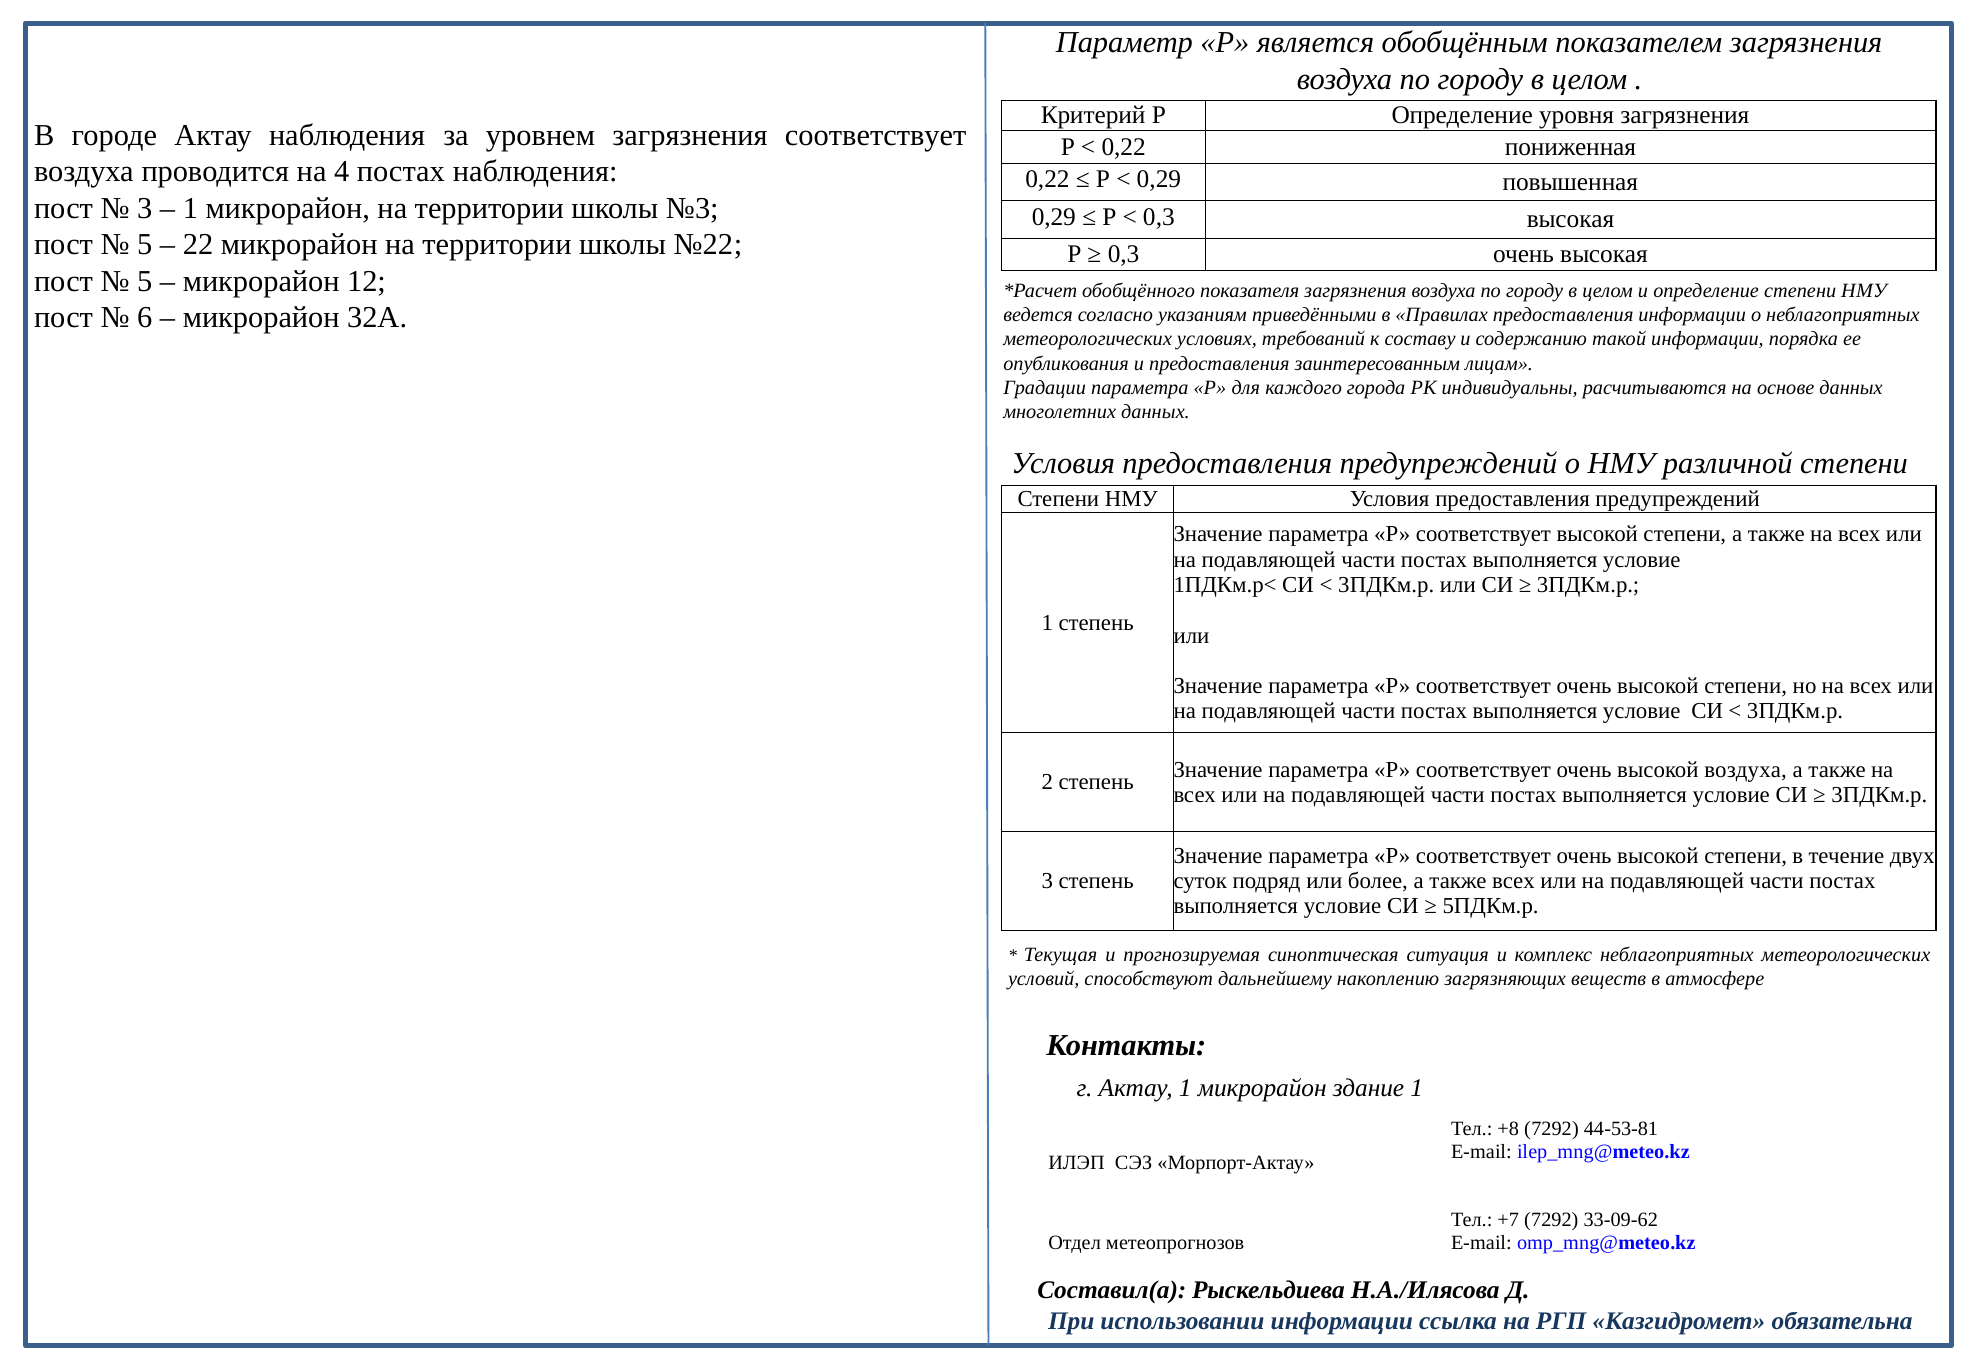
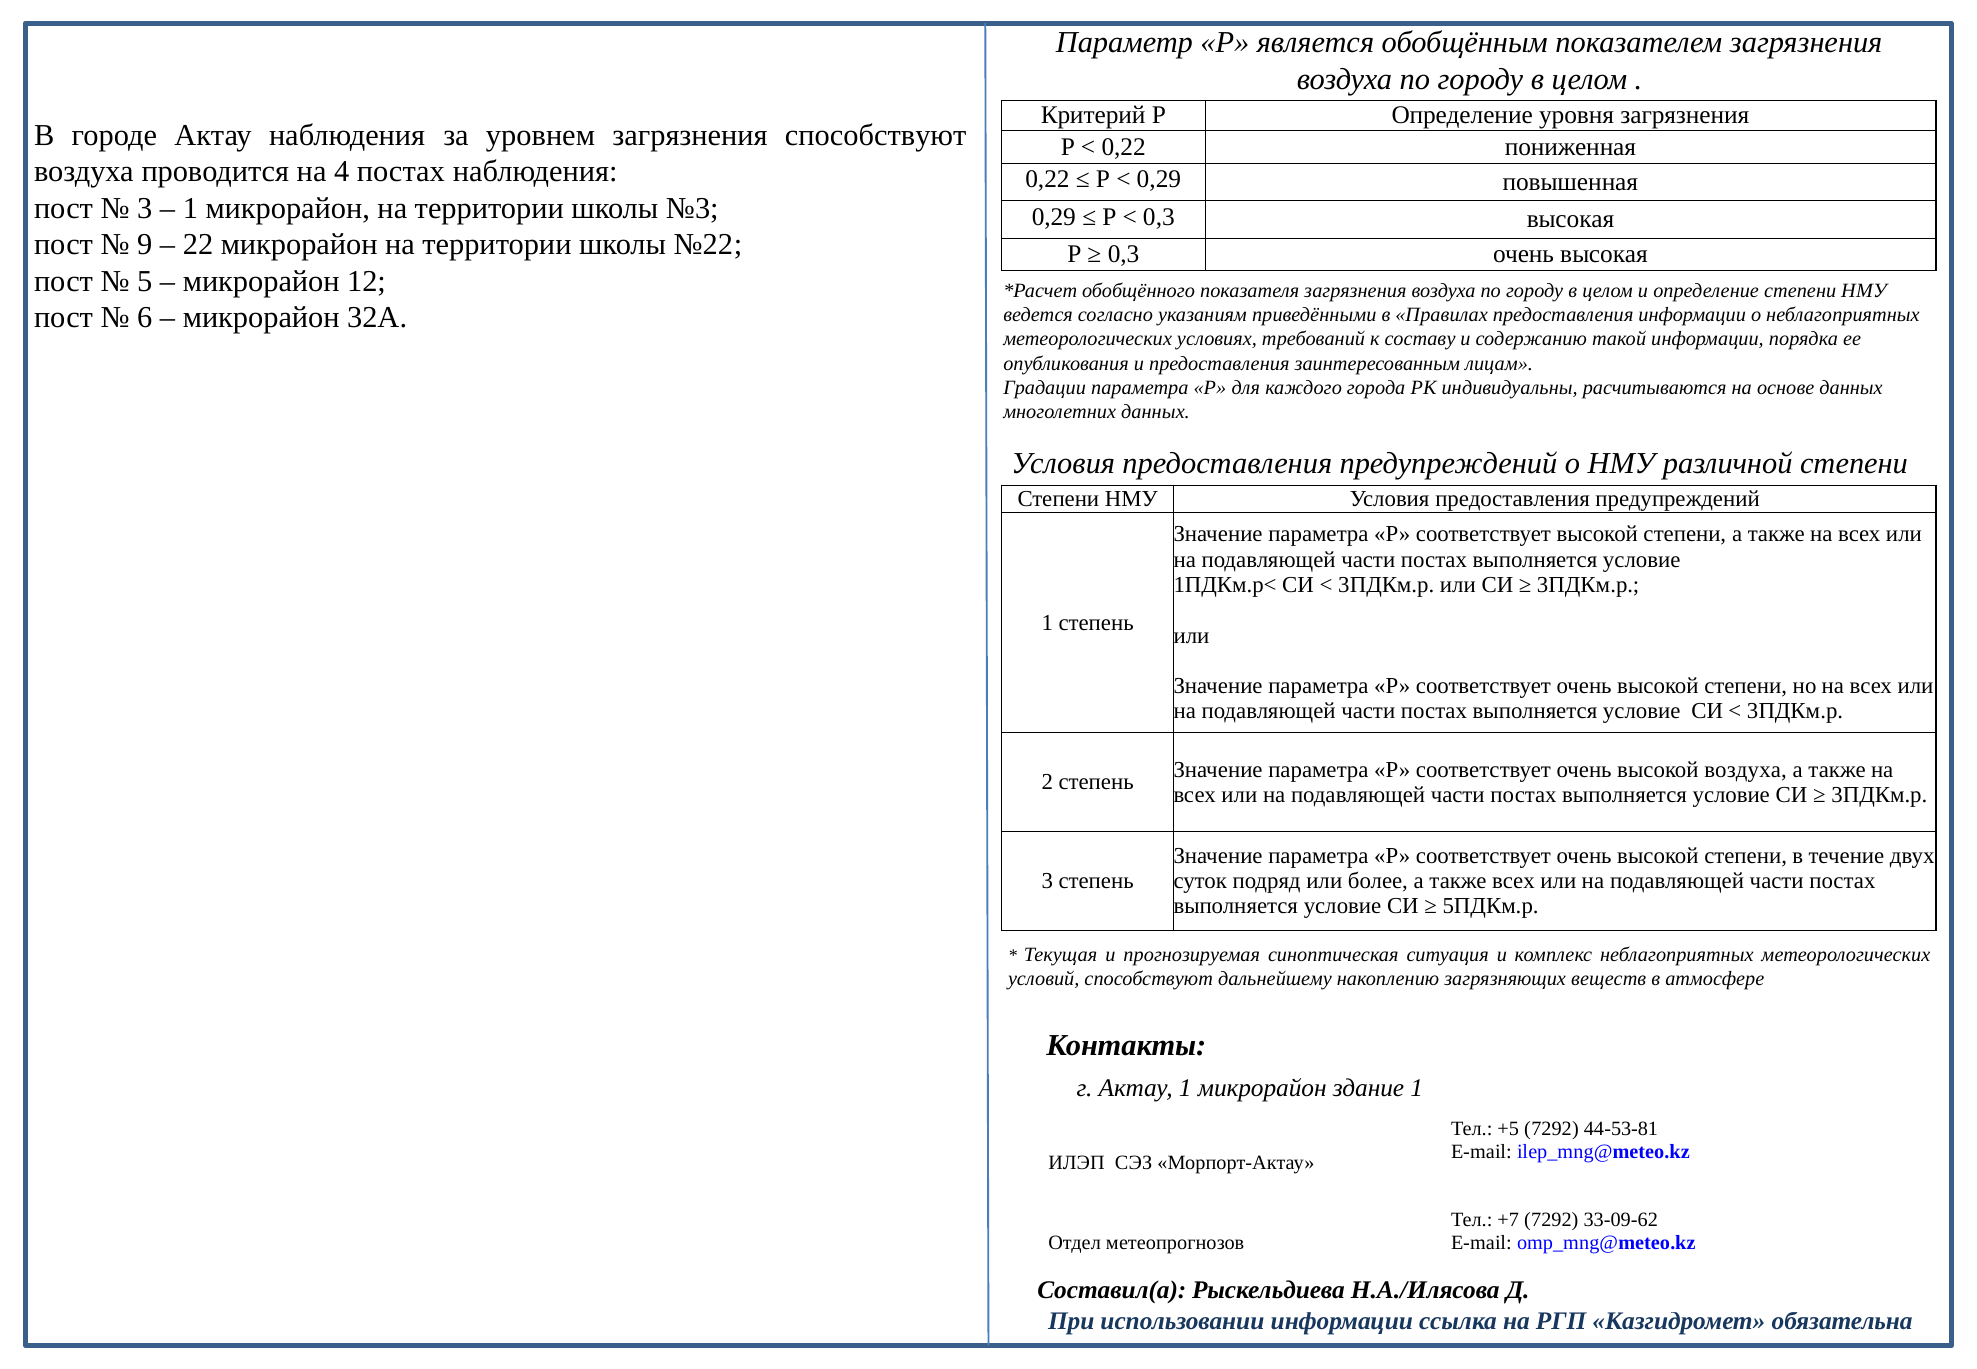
загрязнения соответствует: соответствует -> способствуют
5 at (145, 244): 5 -> 9
+8: +8 -> +5
